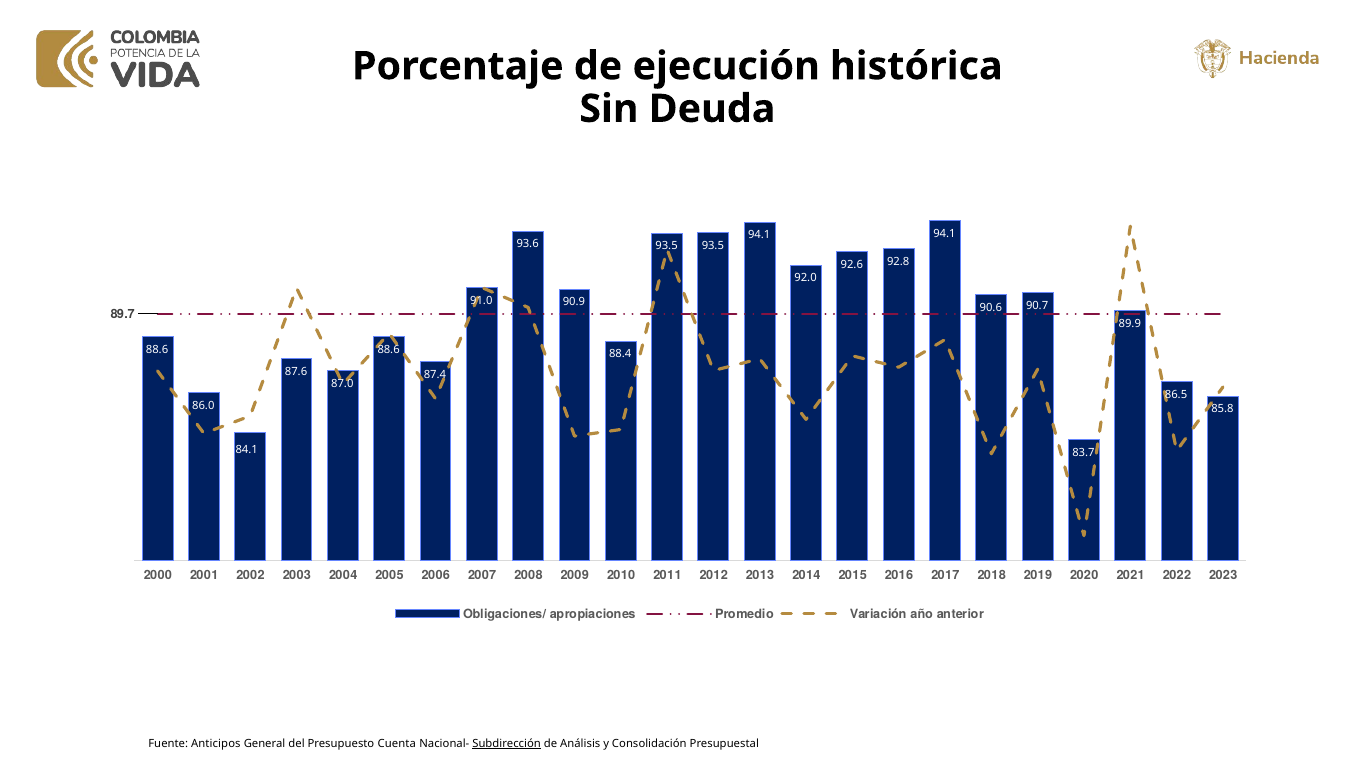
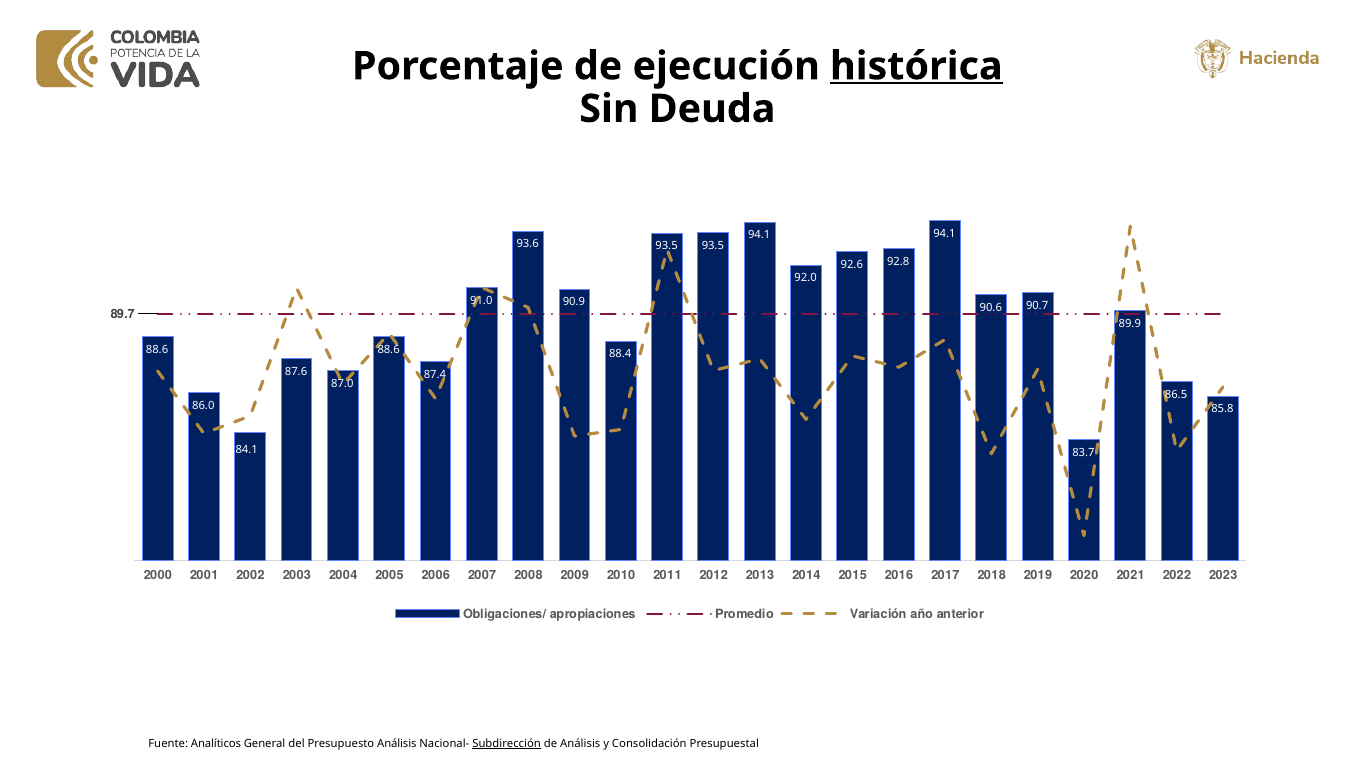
histórica underline: none -> present
Anticipos: Anticipos -> Analíticos
Presupuesto Cuenta: Cuenta -> Análisis
